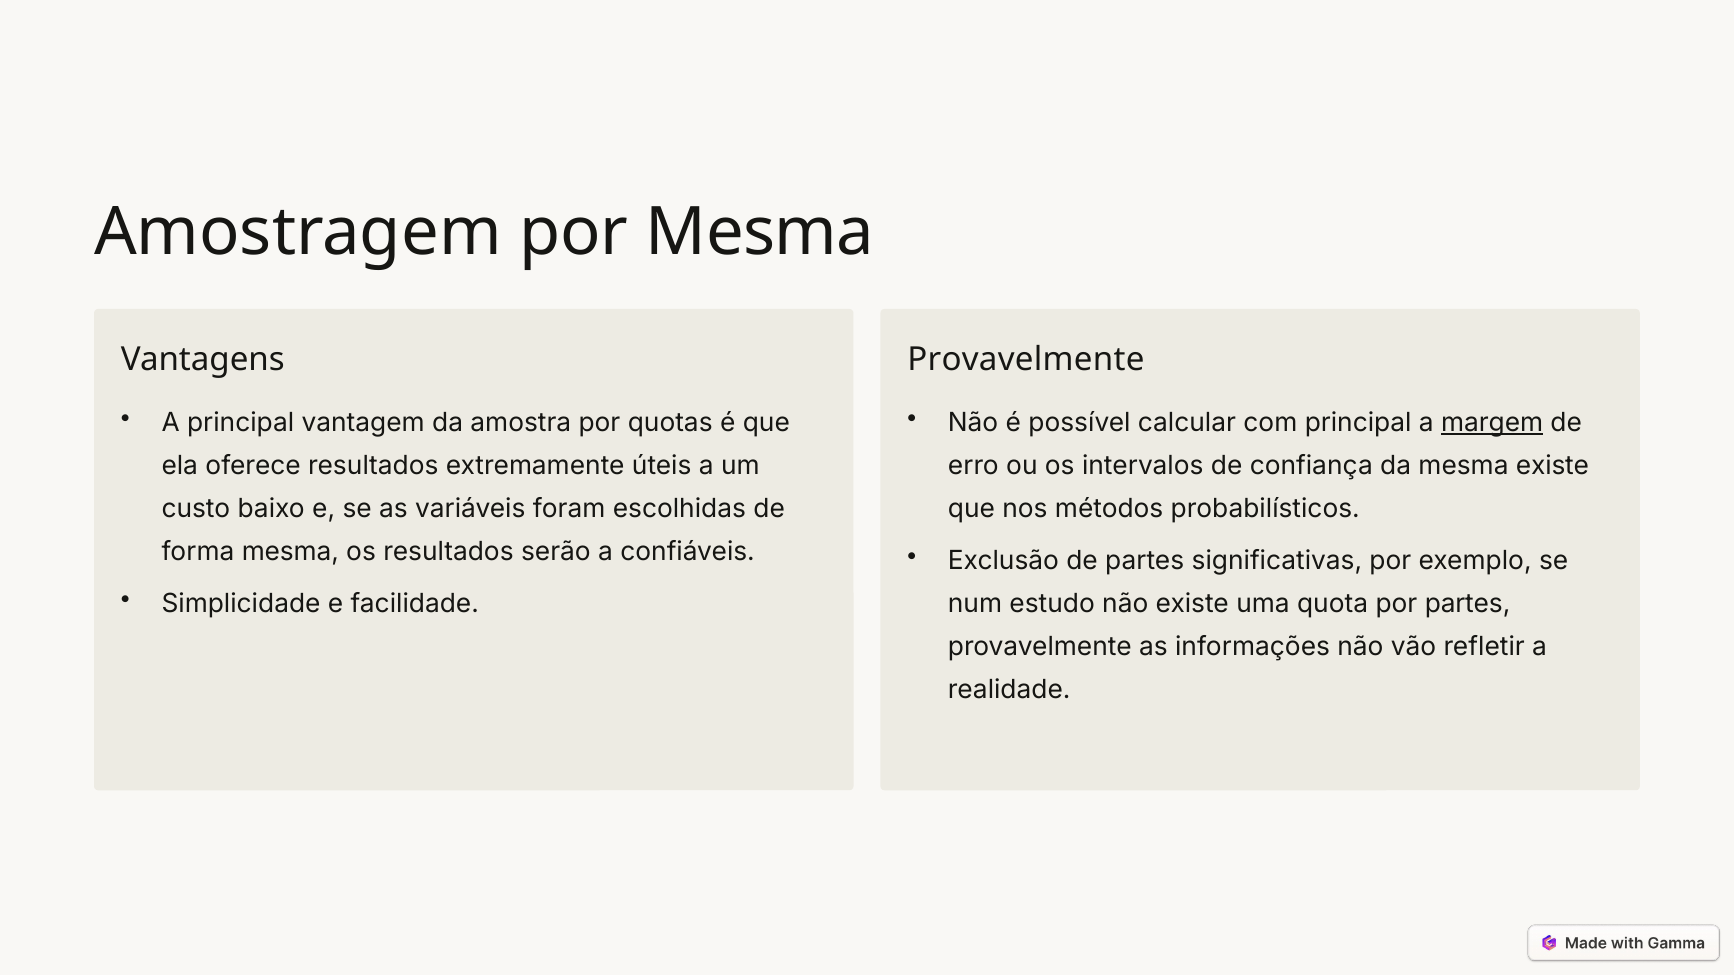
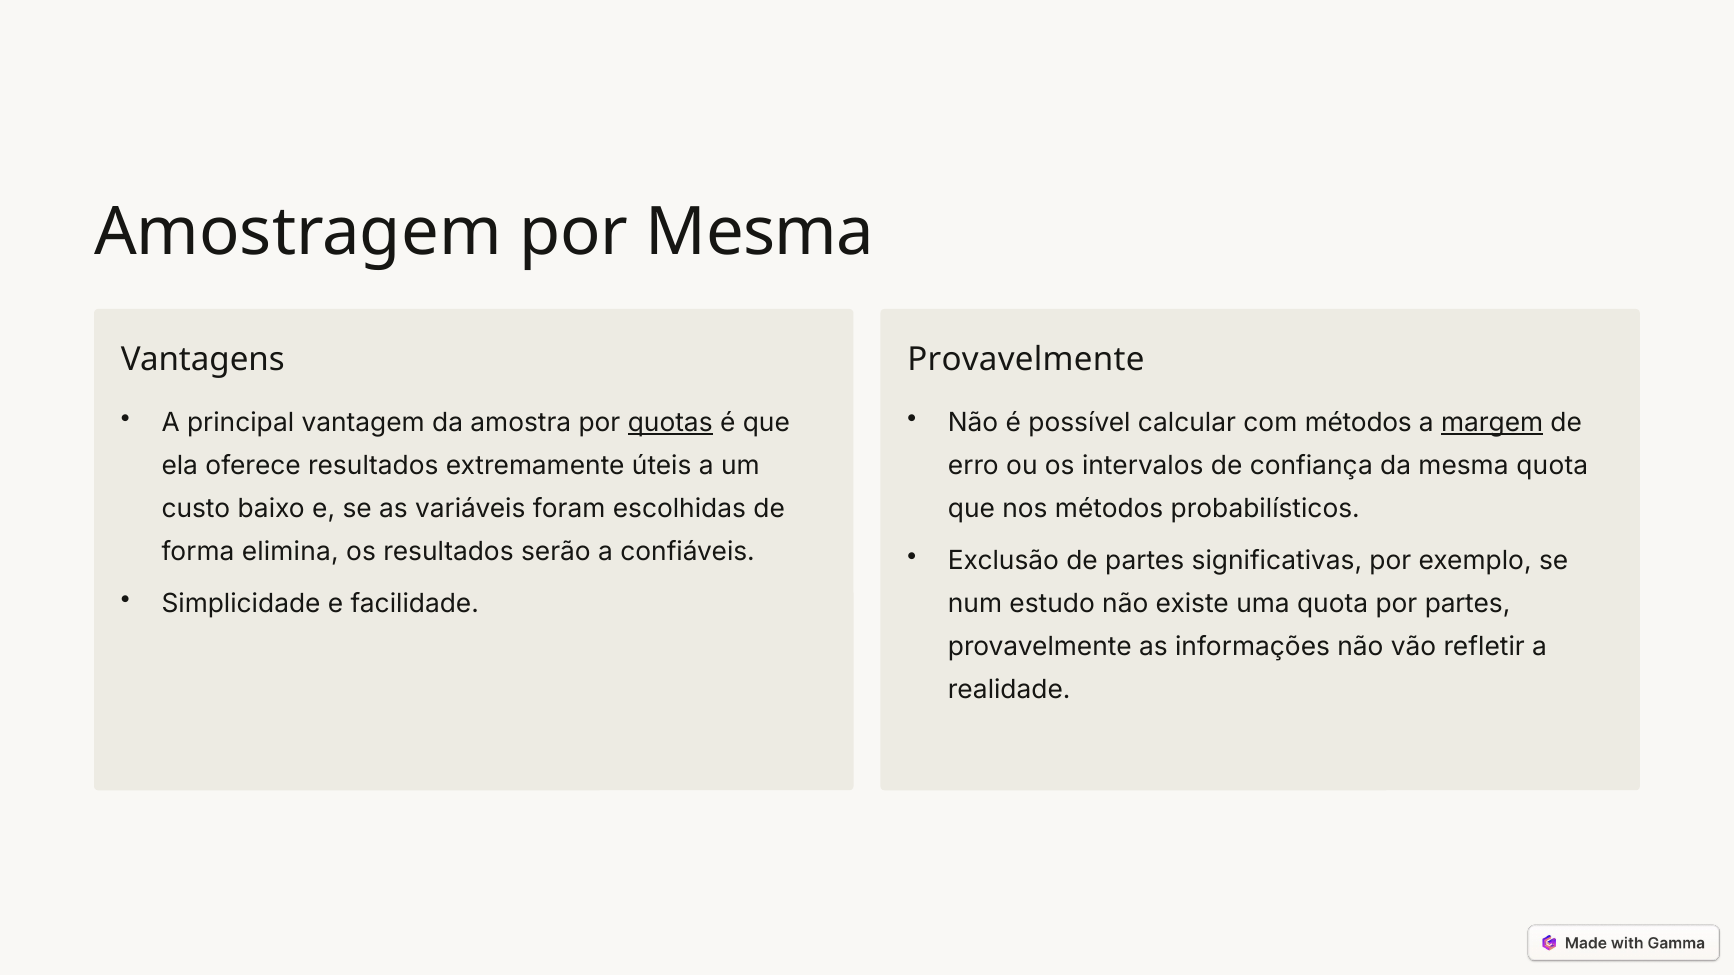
quotas underline: none -> present
com principal: principal -> métodos
mesma existe: existe -> quota
forma mesma: mesma -> elimina
